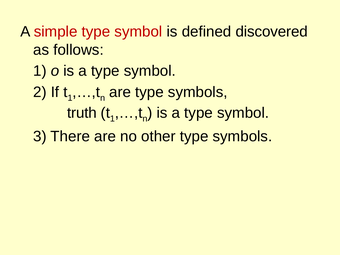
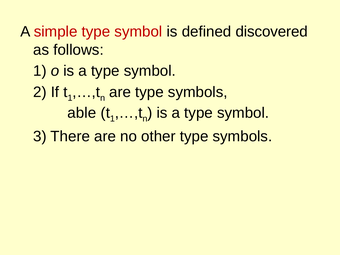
truth: truth -> able
